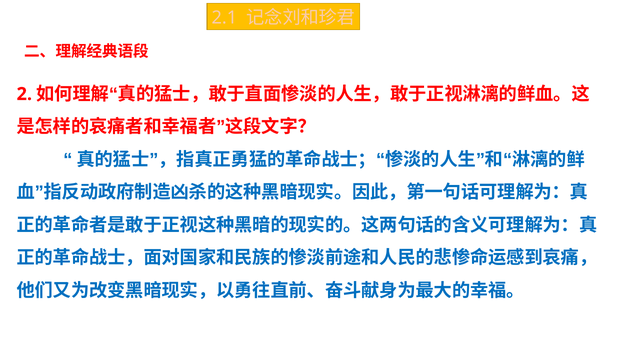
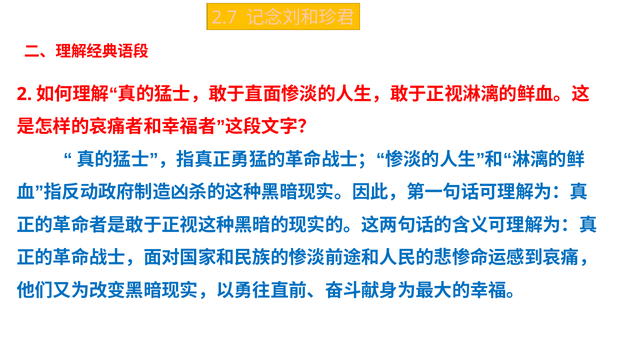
2.1: 2.1 -> 2.7
